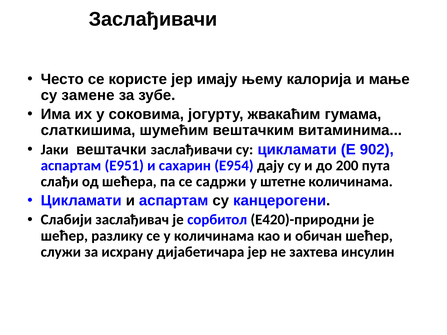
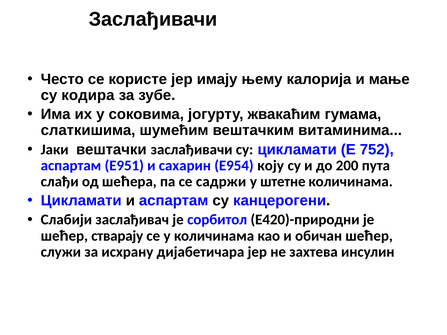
замене: замене -> кодира
902: 902 -> 752
дају: дају -> коју
разлику: разлику -> стварају
